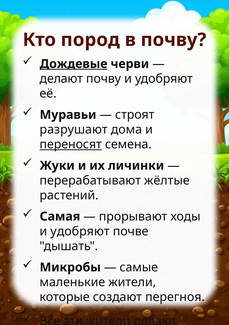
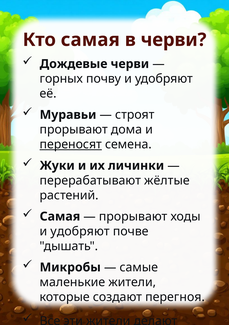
Кто пород: пород -> самая
в почву: почву -> черви
Дождевые underline: present -> none
делают at (61, 78): делают -> горных
разрушают at (74, 129): разрушают -> прорывают
